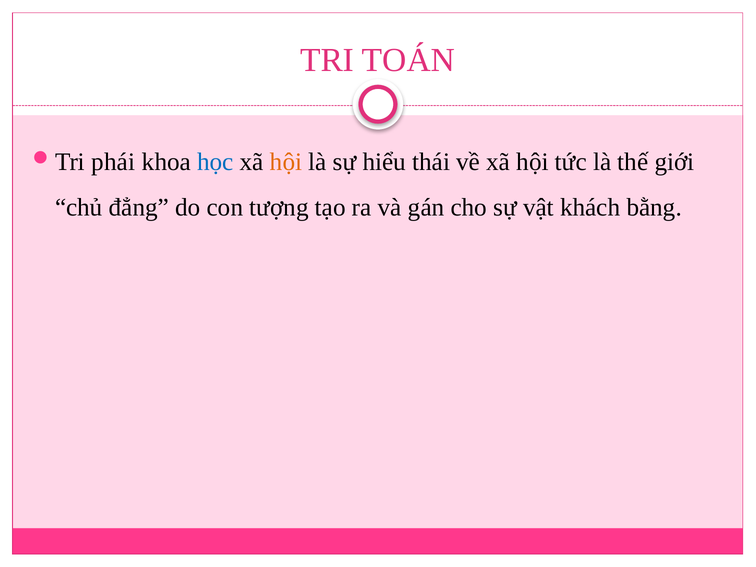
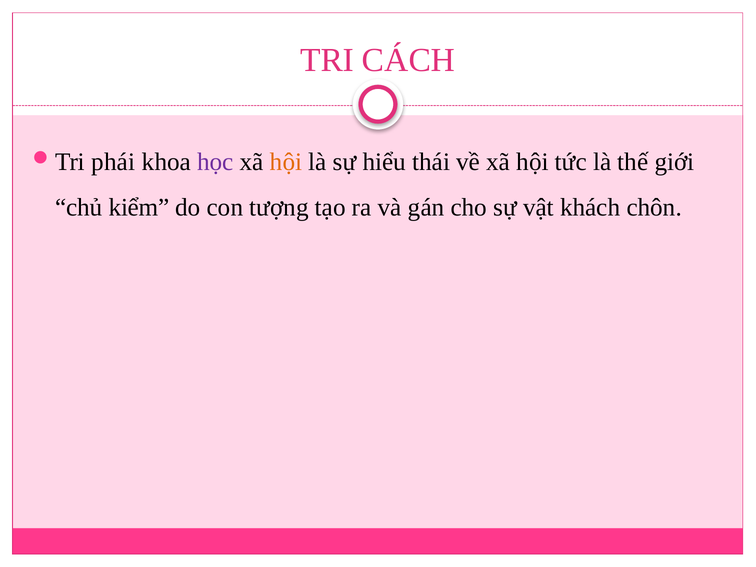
TOÁN: TOÁN -> CÁCH
học colour: blue -> purple
đẳng: đẳng -> kiểm
bằng: bằng -> chôn
